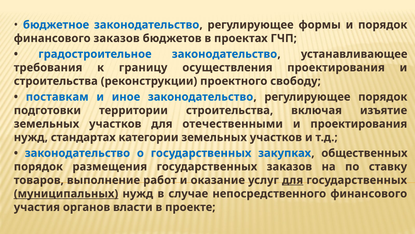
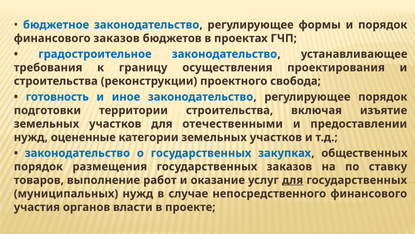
свободу: свободу -> свобода
поставкам: поставкам -> готовность
и проектирования: проектирования -> предоставлении
стандартах: стандартах -> оцененные
муниципальных underline: present -> none
